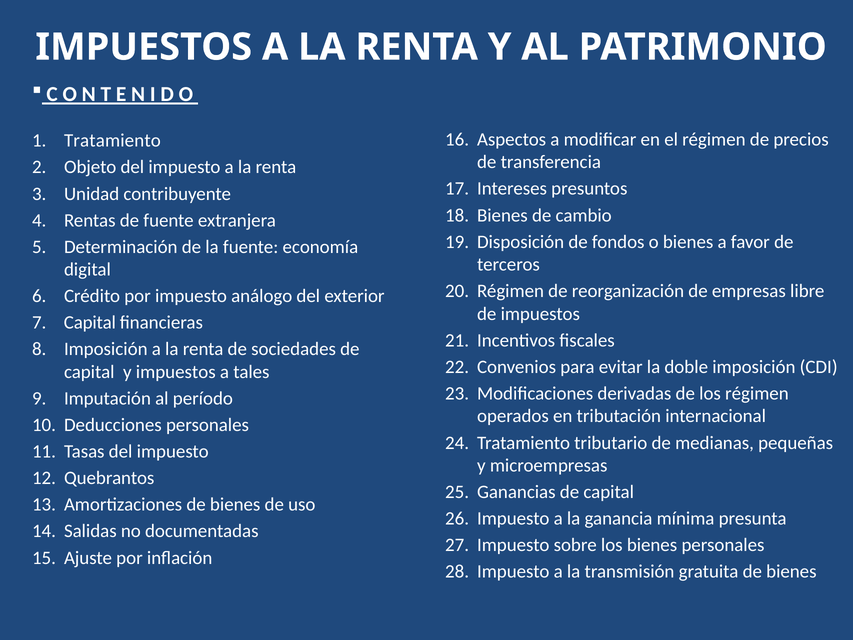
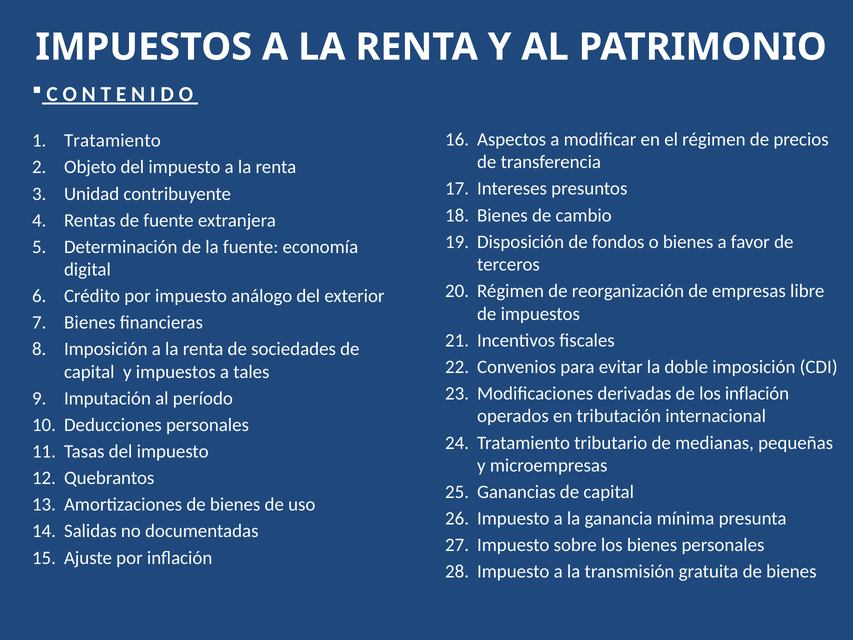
Capital at (90, 323): Capital -> Bienes
los régimen: régimen -> inflación
